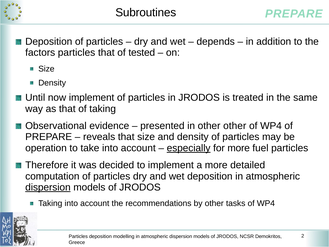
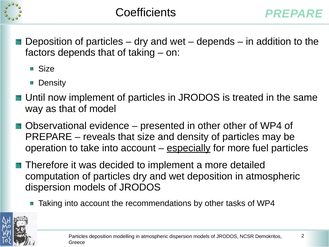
Subroutines: Subroutines -> Coefficients
factors particles: particles -> depends
of tested: tested -> taking
of taking: taking -> model
dispersion at (48, 187) underline: present -> none
